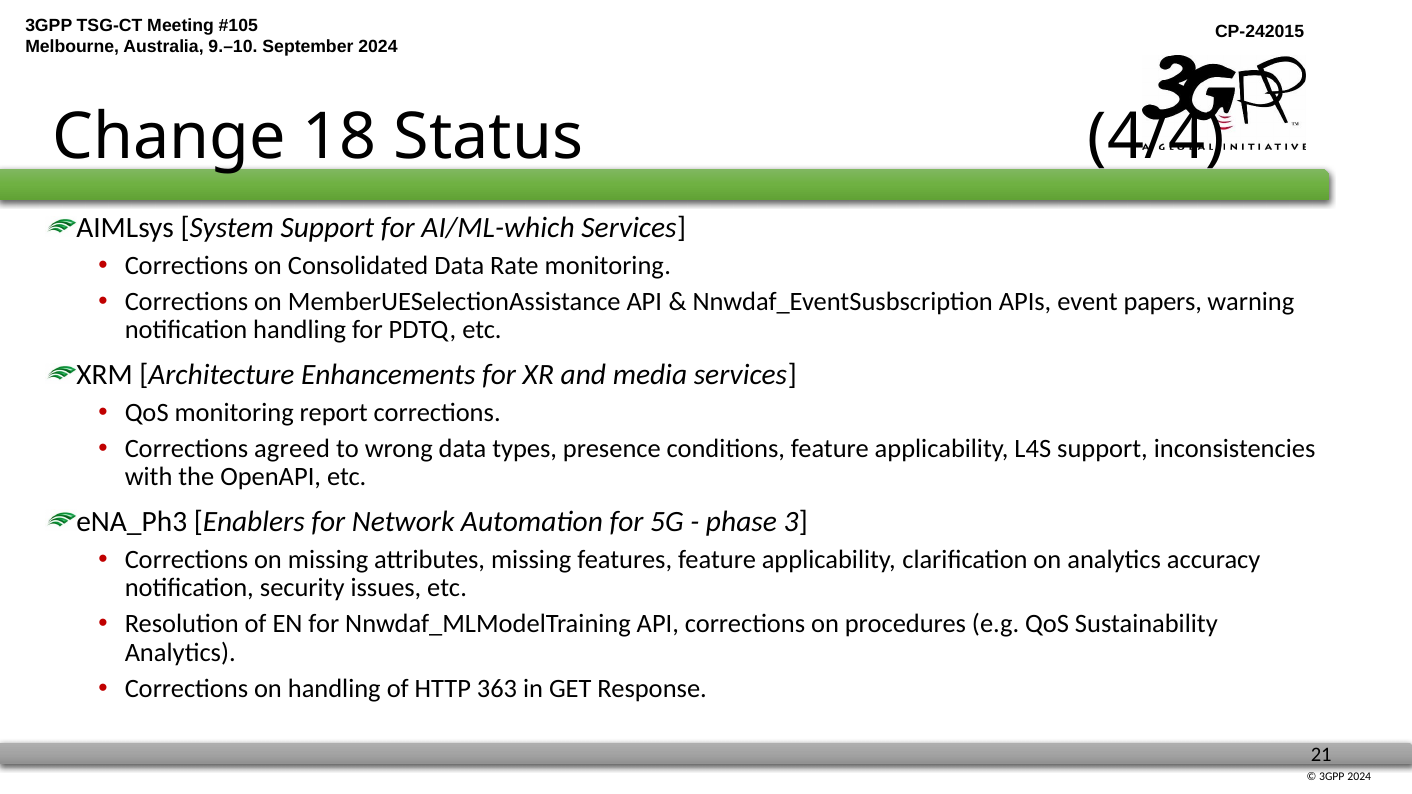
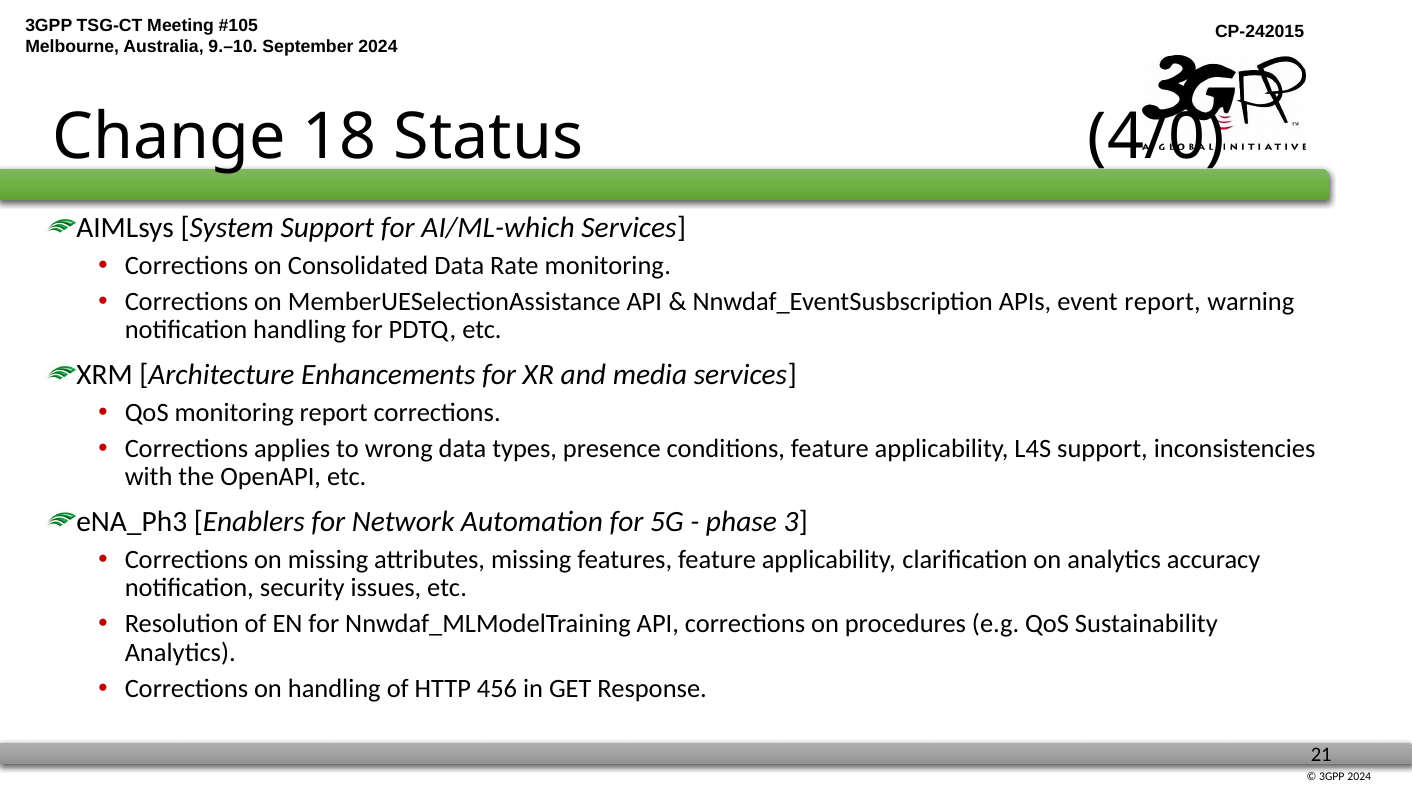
4/4: 4/4 -> 4/0
event papers: papers -> report
agreed: agreed -> applies
363: 363 -> 456
